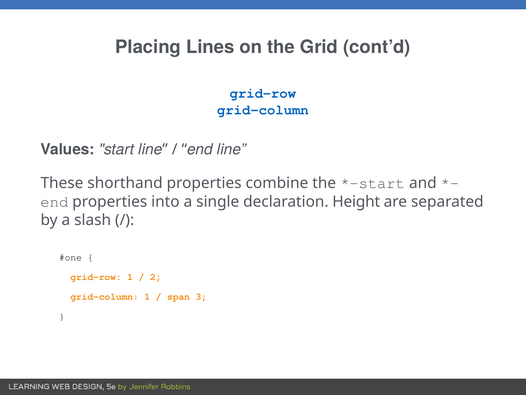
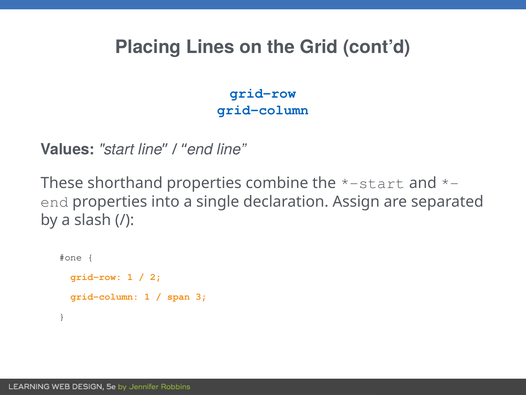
Height: Height -> Assign
